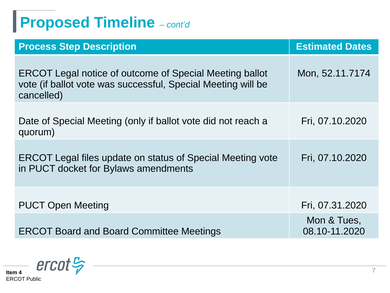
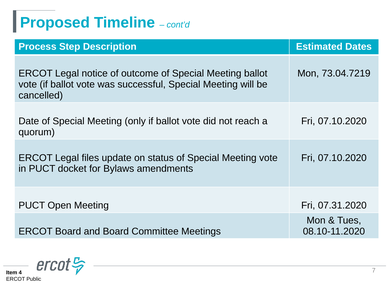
52.11.7174: 52.11.7174 -> 73.04.7219
